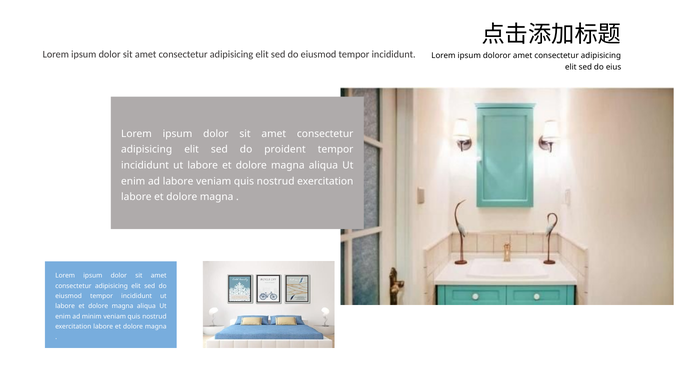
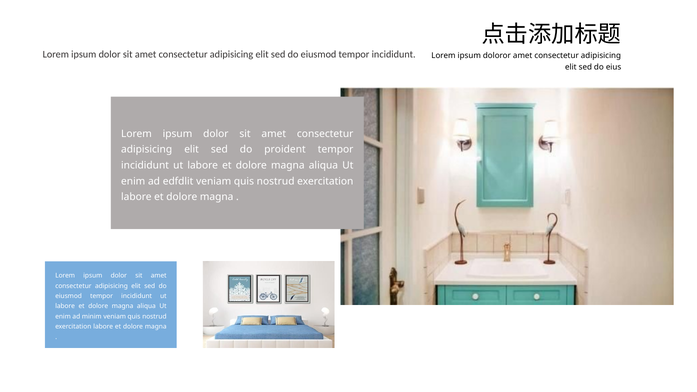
ad labore: labore -> edfdlit
